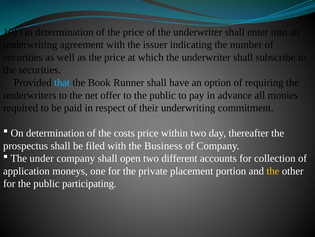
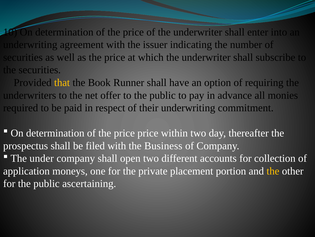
that colour: light blue -> yellow
costs at (124, 133): costs -> price
participating: participating -> ascertaining
